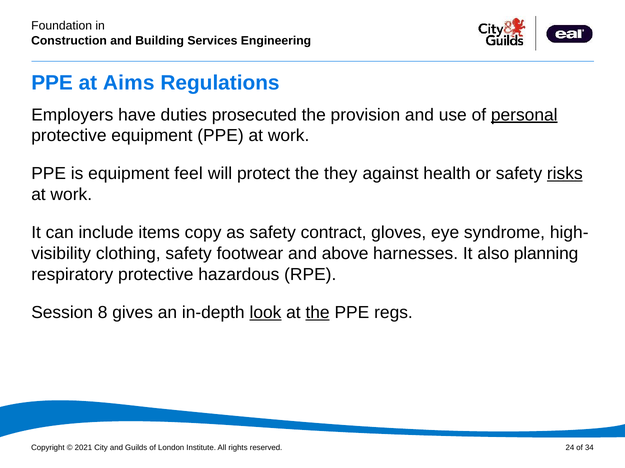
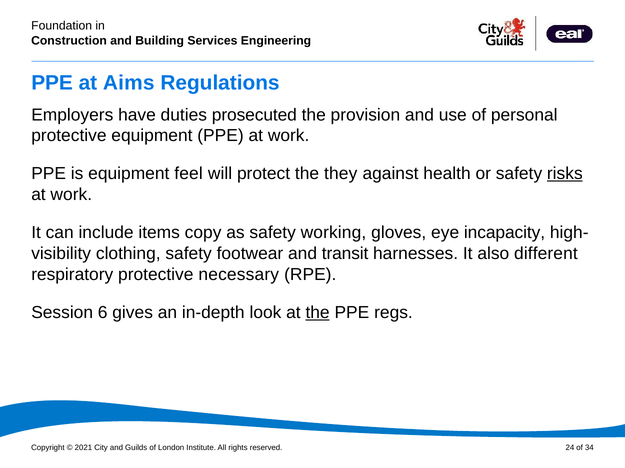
personal underline: present -> none
contract: contract -> working
syndrome: syndrome -> incapacity
above: above -> transit
planning: planning -> different
hazardous: hazardous -> necessary
8: 8 -> 6
look underline: present -> none
